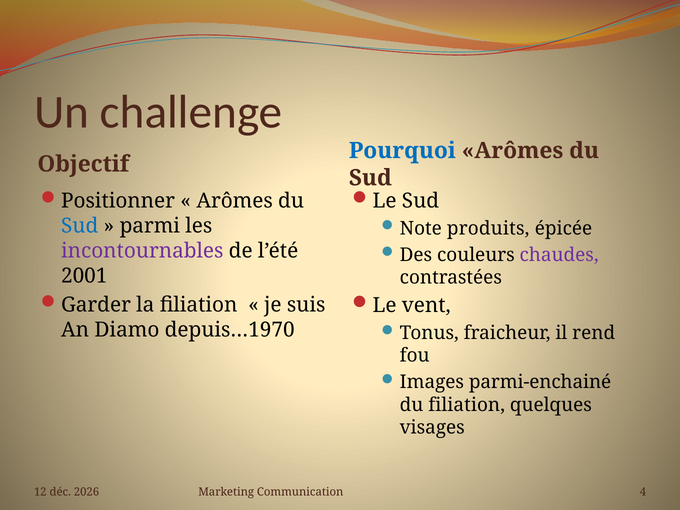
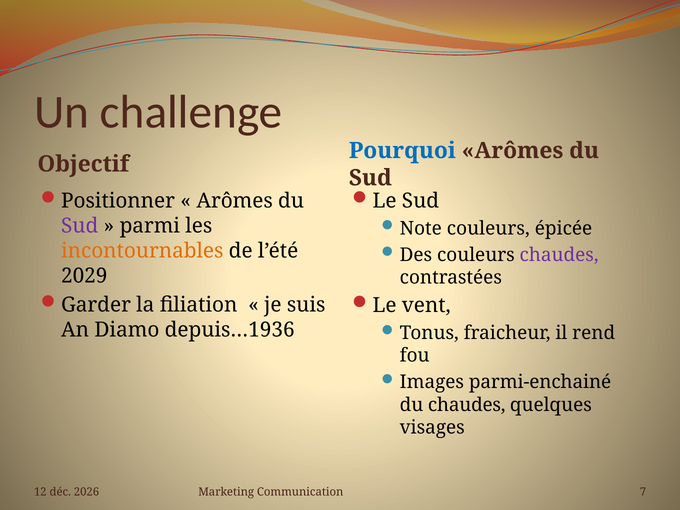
Note produits: produits -> couleurs
Sud at (80, 226) colour: blue -> purple
incontournables colour: purple -> orange
2001: 2001 -> 2029
depuis…1970: depuis…1970 -> depuis…1936
du filiation: filiation -> chaudes
4: 4 -> 7
